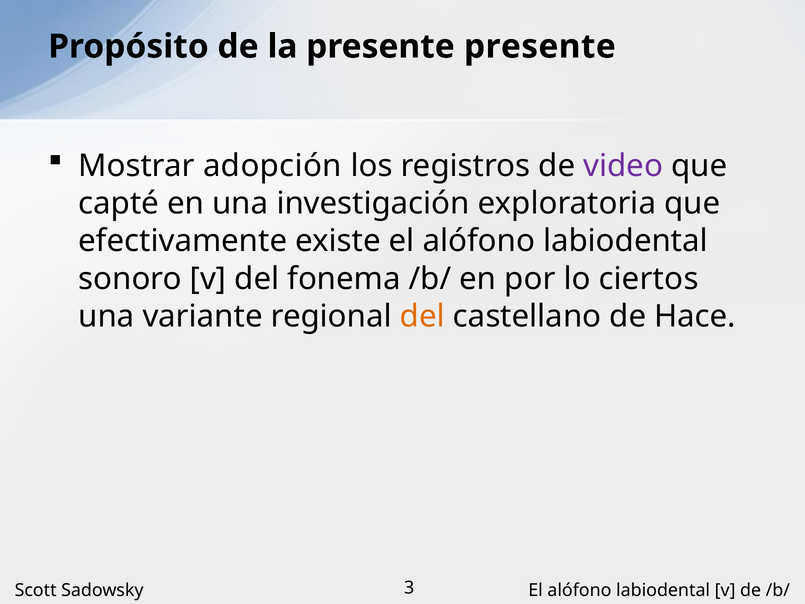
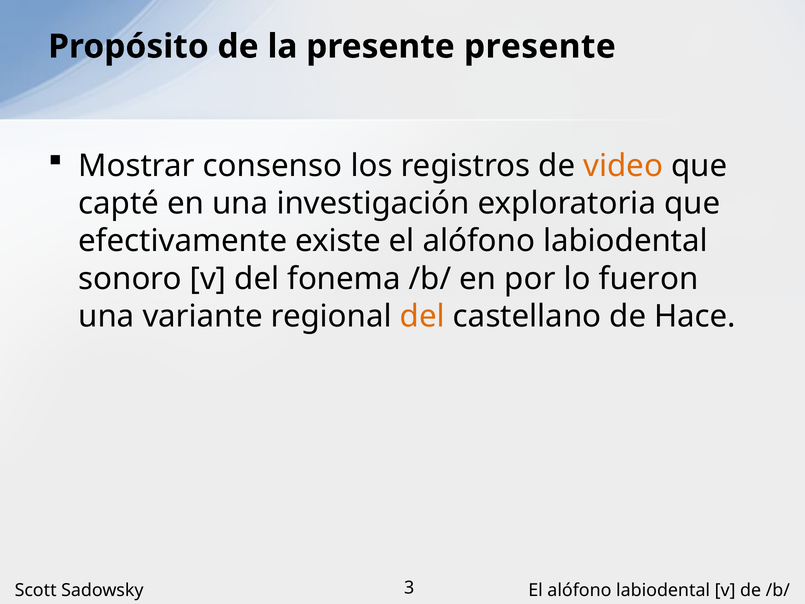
adopción: adopción -> consenso
video colour: purple -> orange
ciertos: ciertos -> fueron
